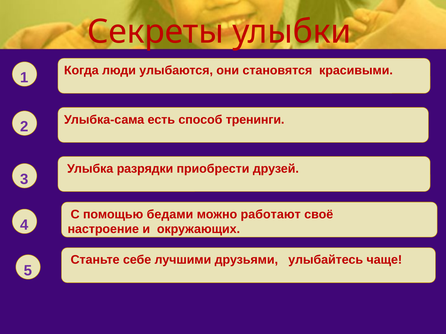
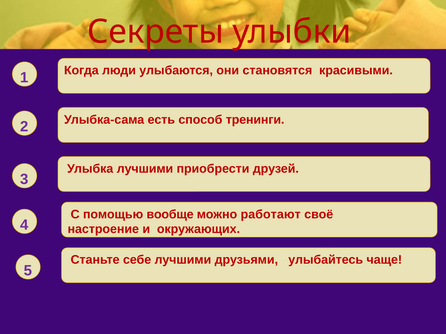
Улыбка разрядки: разрядки -> лучшими
бедами: бедами -> вообще
